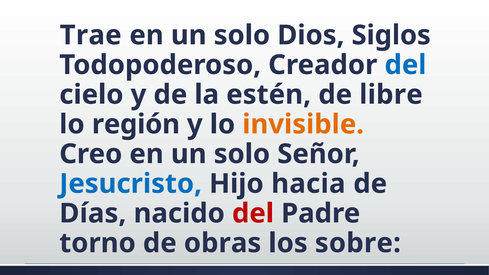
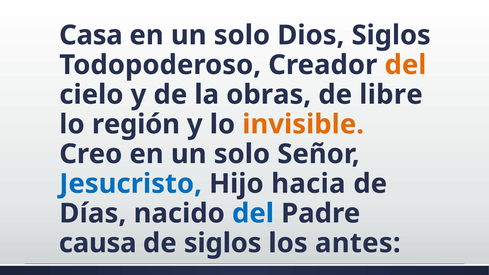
Trae: Trae -> Casa
del at (406, 65) colour: blue -> orange
estén: estén -> obras
del at (253, 213) colour: red -> blue
torno: torno -> causa
de obras: obras -> siglos
sobre: sobre -> antes
